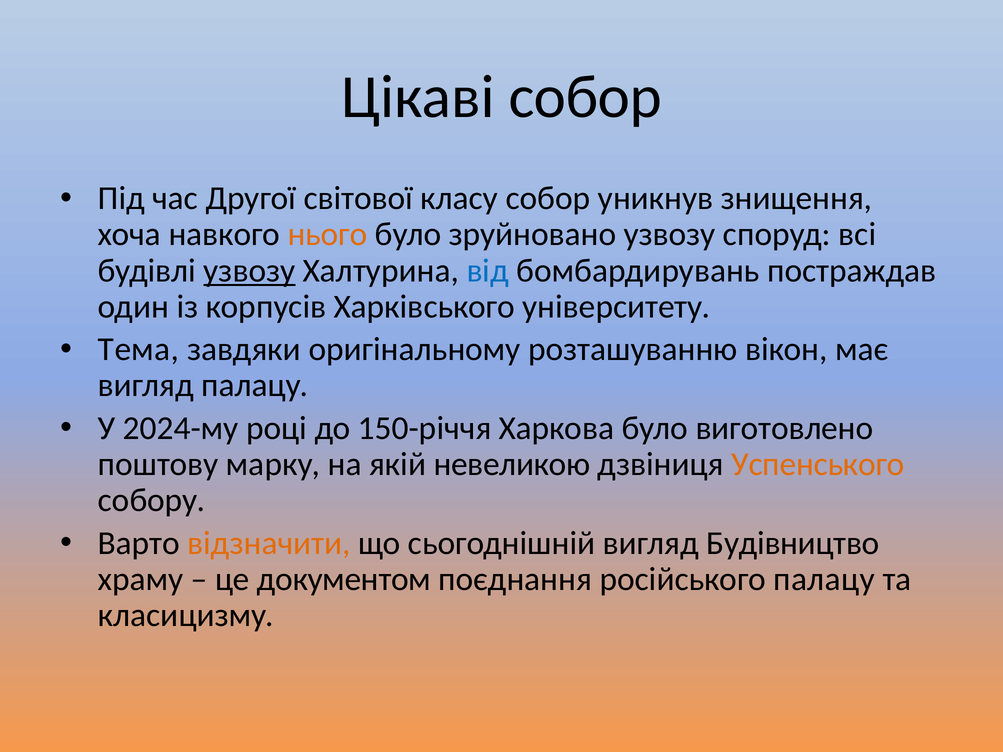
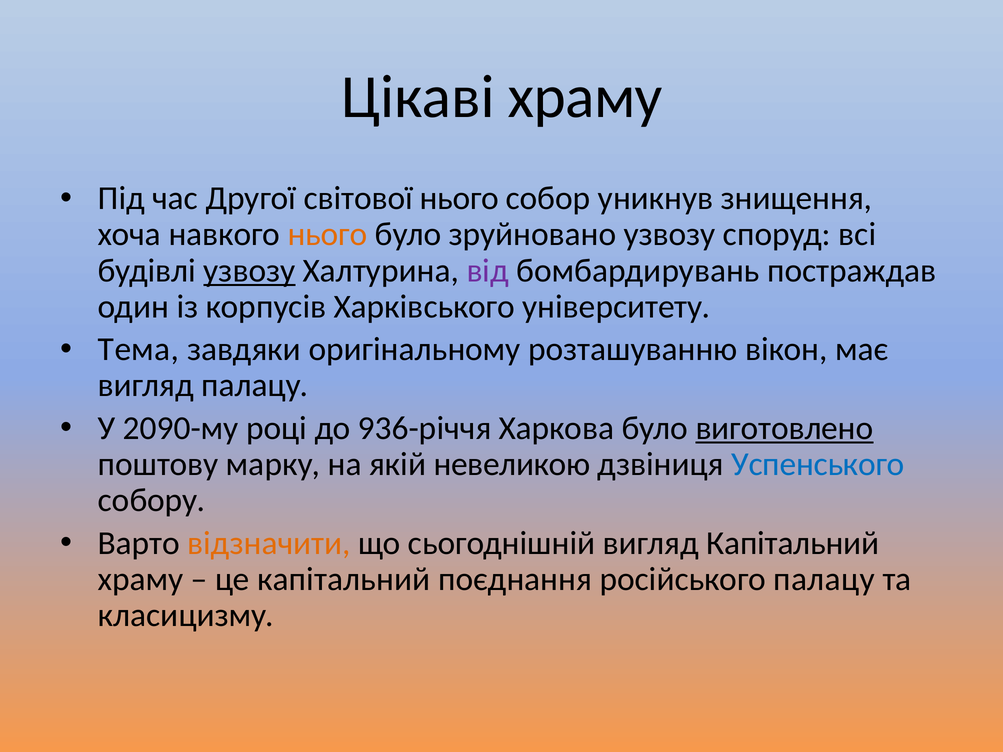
Цікаві собор: собор -> храму
світової класу: класу -> нього
від colour: blue -> purple
2024-му: 2024-му -> 2090-му
150-річчя: 150-річчя -> 936-річчя
виготовлено underline: none -> present
Успенського colour: orange -> blue
вигляд Будівництво: Будівництво -> Капітальний
це документом: документом -> капітальний
